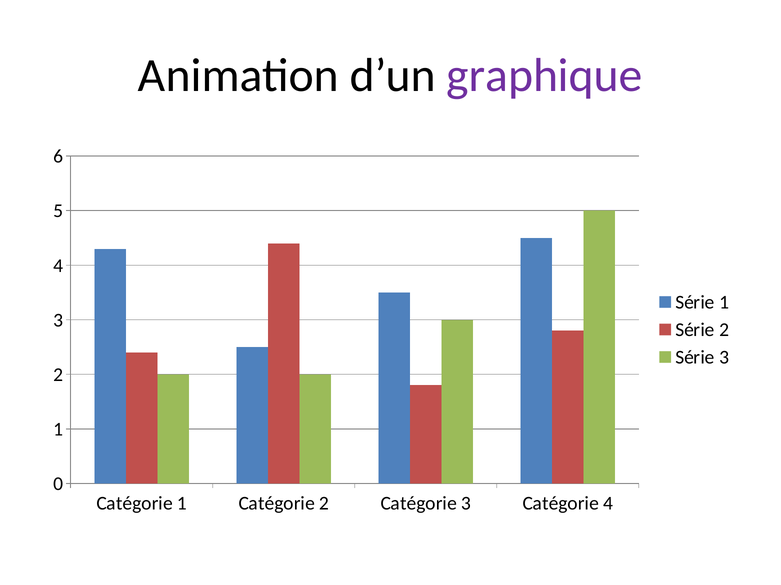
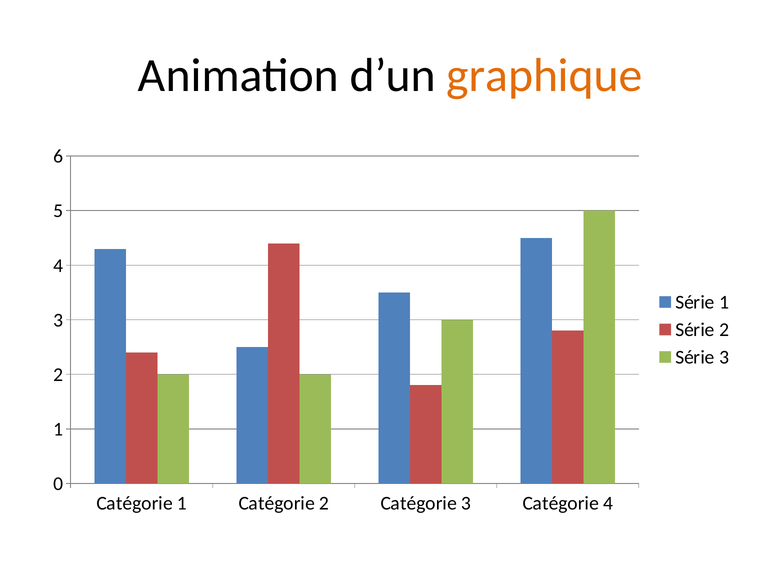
graphique colour: purple -> orange
